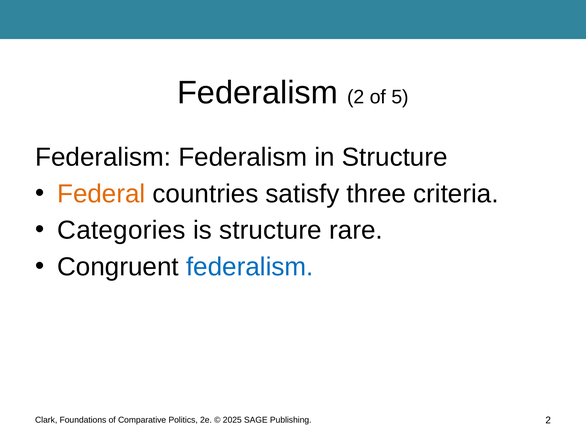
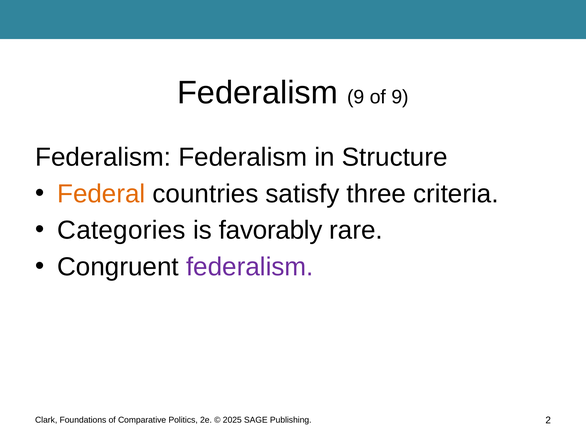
Federalism 2: 2 -> 9
of 5: 5 -> 9
is structure: structure -> favorably
federalism at (250, 267) colour: blue -> purple
